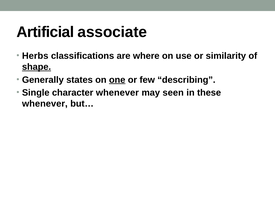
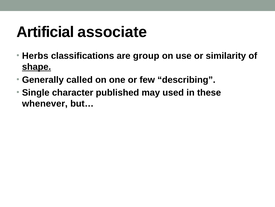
where: where -> group
states: states -> called
one underline: present -> none
character whenever: whenever -> published
seen: seen -> used
